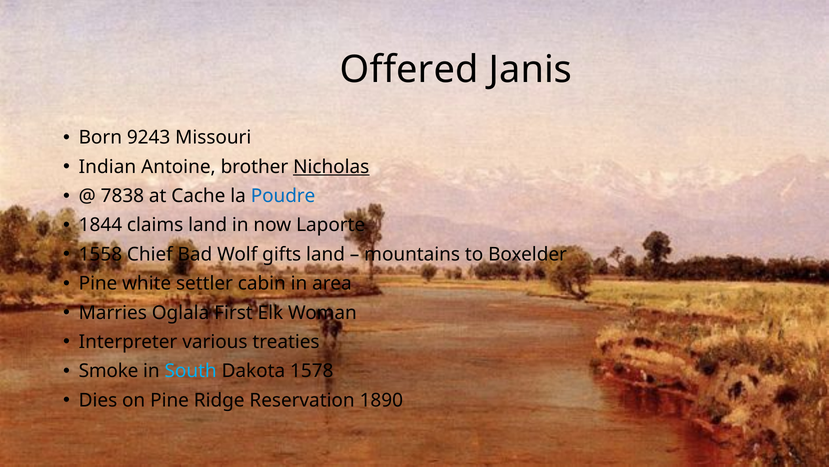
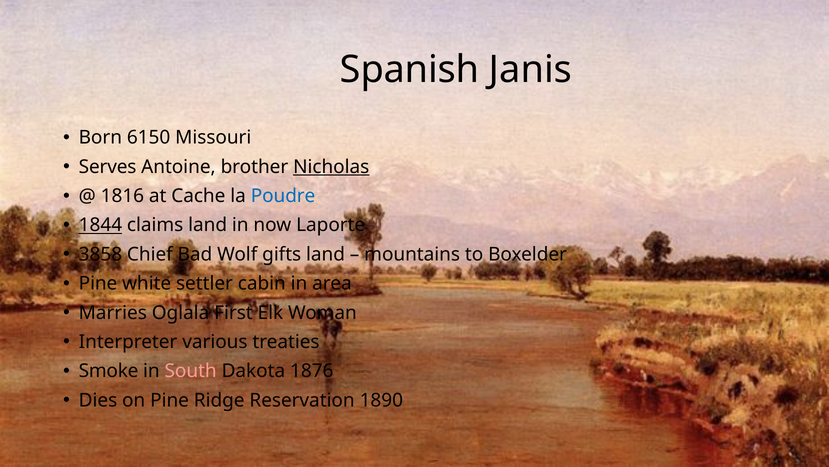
Offered: Offered -> Spanish
9243: 9243 -> 6150
Indian: Indian -> Serves
7838: 7838 -> 1816
1844 underline: none -> present
1558: 1558 -> 3858
South colour: light blue -> pink
1578: 1578 -> 1876
